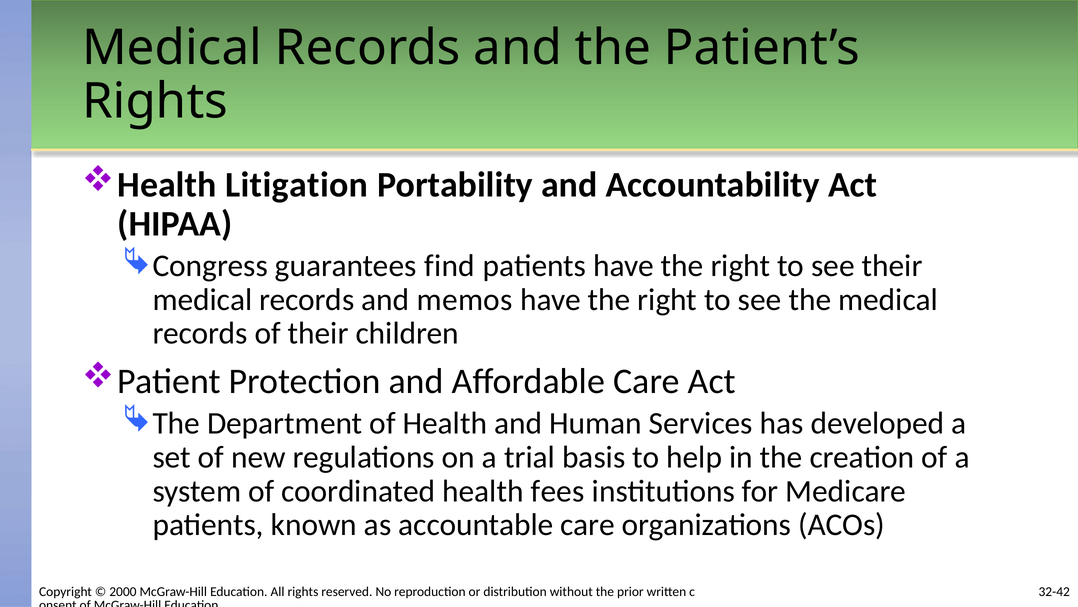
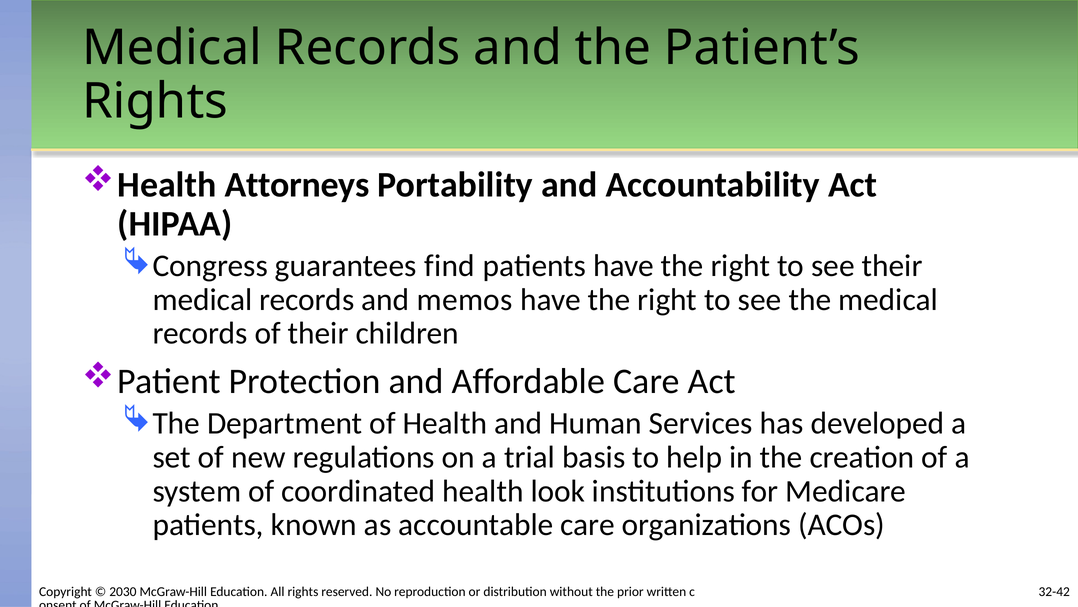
Litigation: Litigation -> Attorneys
fees: fees -> look
2000: 2000 -> 2030
